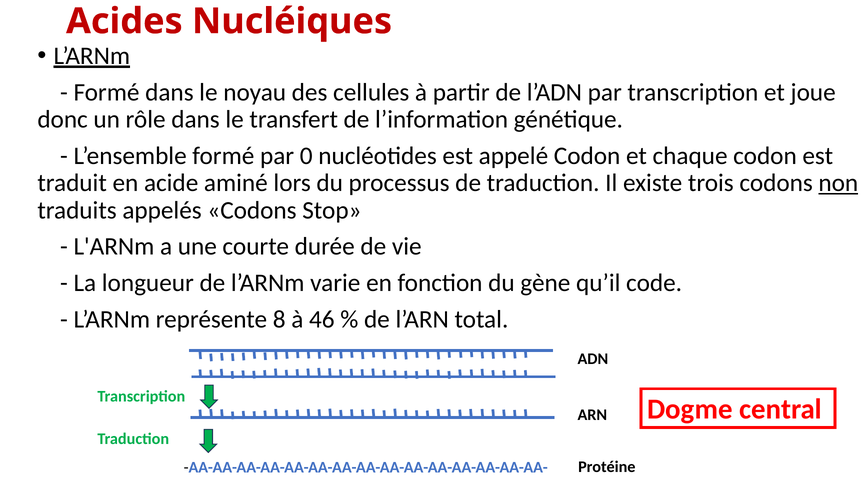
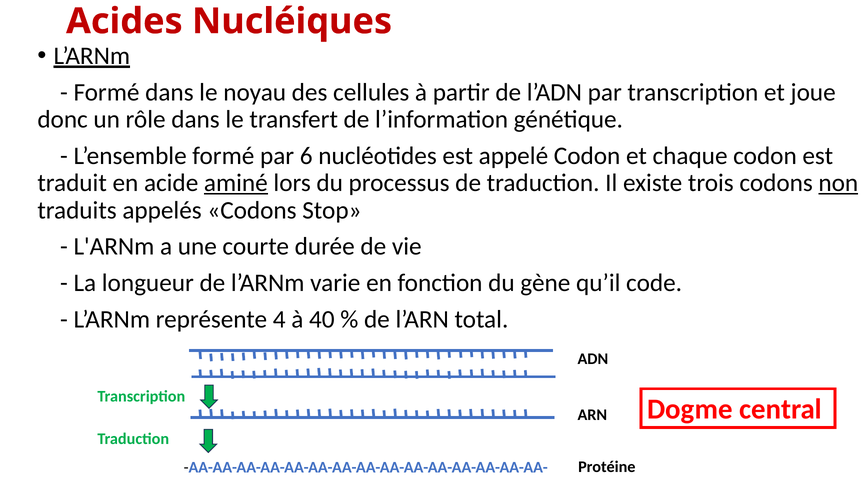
0: 0 -> 6
aminé underline: none -> present
8: 8 -> 4
46: 46 -> 40
